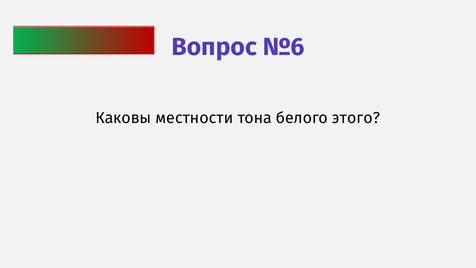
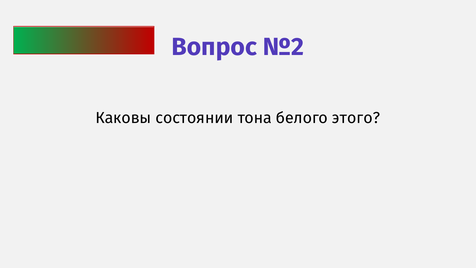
№6: №6 -> №2
местности: местности -> состоянии
